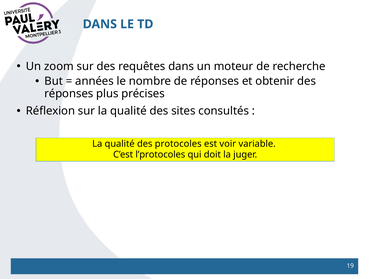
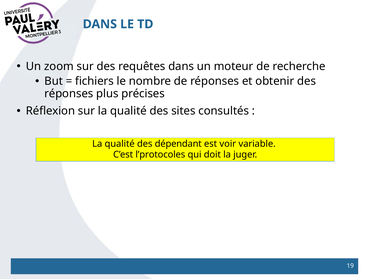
années: années -> fichiers
protocoles: protocoles -> dépendant
